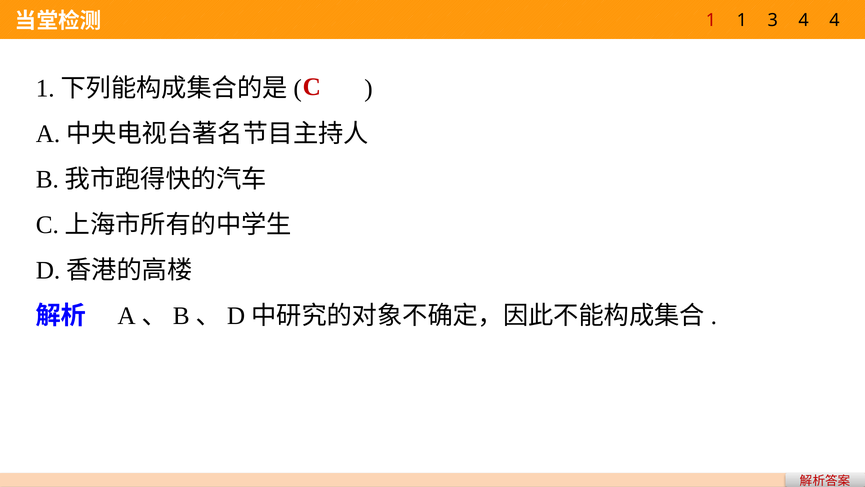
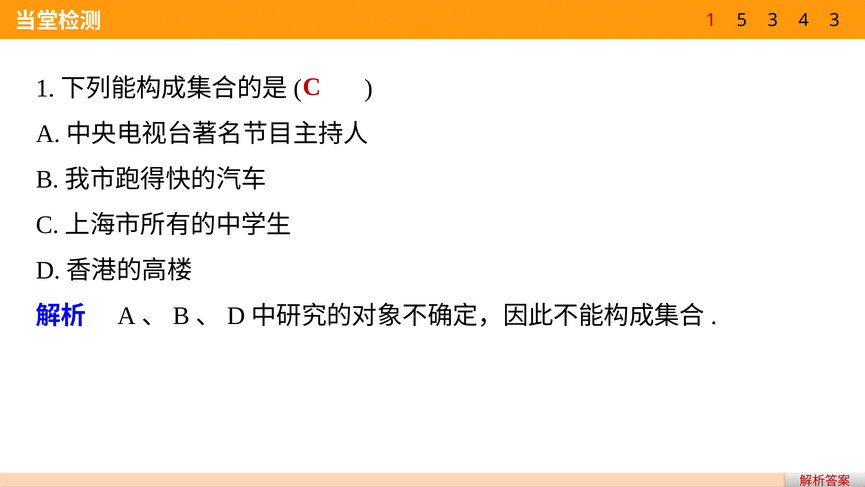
1 1: 1 -> 5
4 4: 4 -> 3
